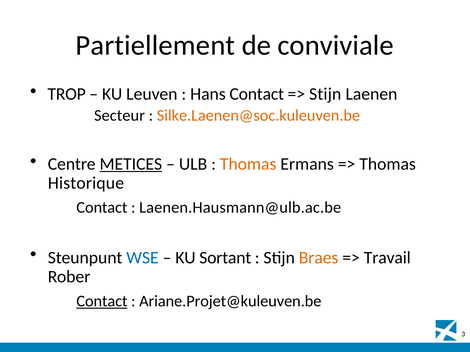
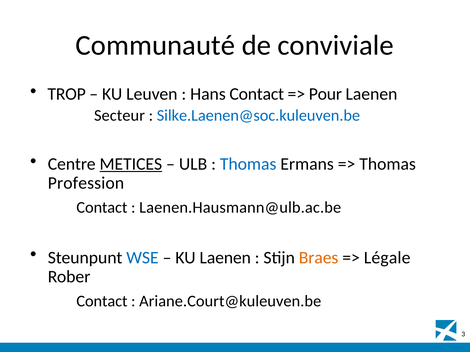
Partiellement: Partiellement -> Communauté
Stijn at (325, 94): Stijn -> Pour
Silke.Laenen@soc.kuleuven.be colour: orange -> blue
Thomas at (248, 164) colour: orange -> blue
Historique: Historique -> Profession
KU Sortant: Sortant -> Laenen
Travail: Travail -> Légale
Contact at (102, 302) underline: present -> none
Ariane.Projet@kuleuven.be: Ariane.Projet@kuleuven.be -> Ariane.Court@kuleuven.be
